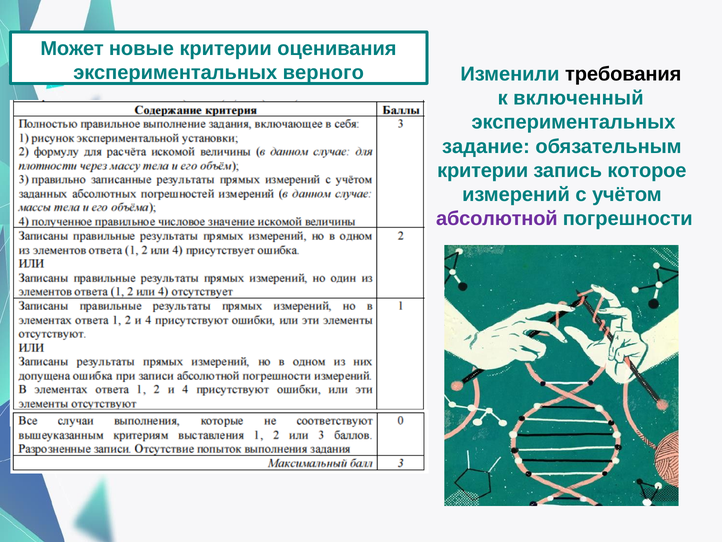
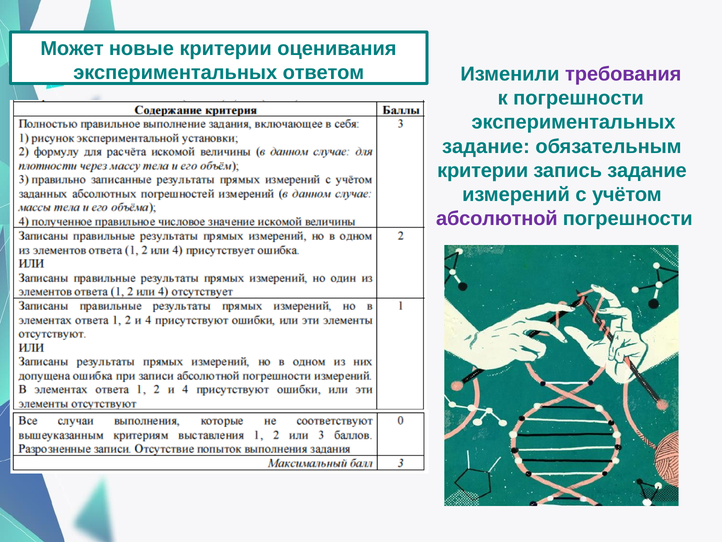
верного: верного -> ответом
требования colour: black -> purple
к включенный: включенный -> погрешности
запись которое: которое -> задание
